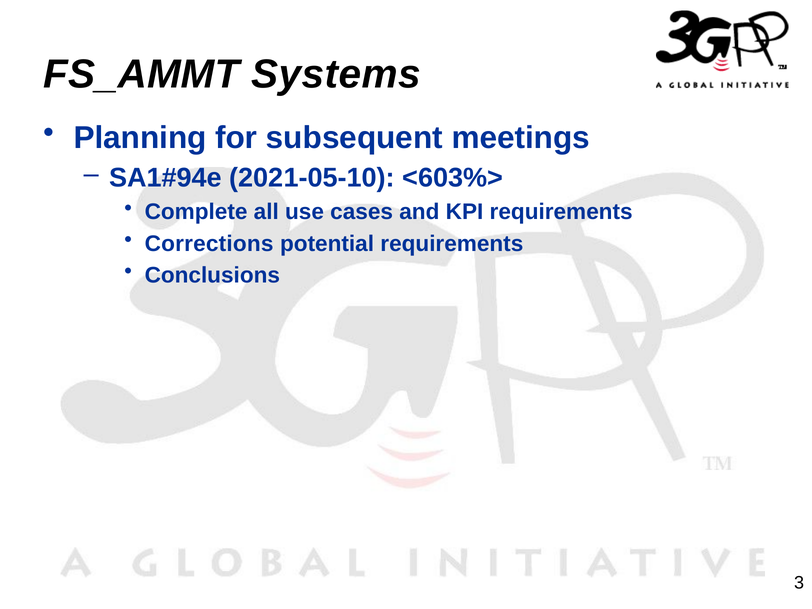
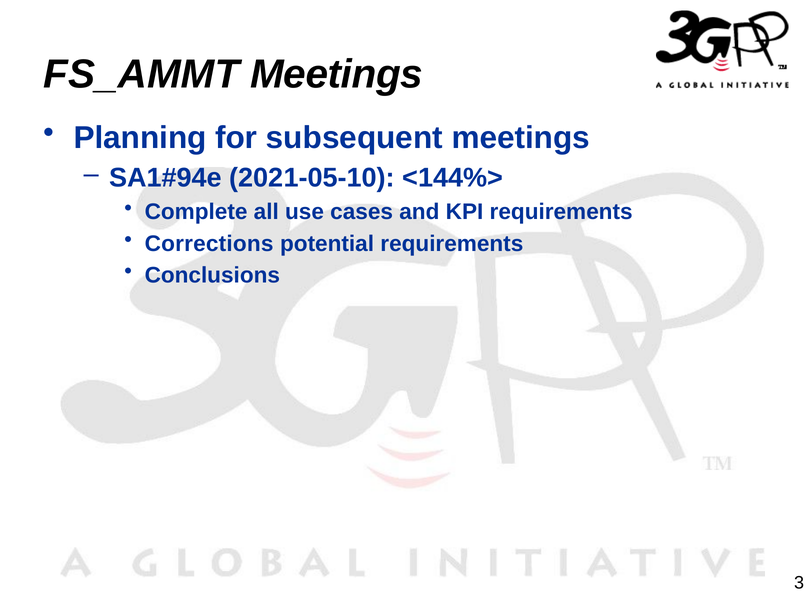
FS_AMMT Systems: Systems -> Meetings
<603%>: <603%> -> <144%>
